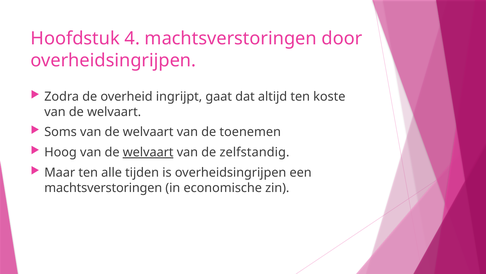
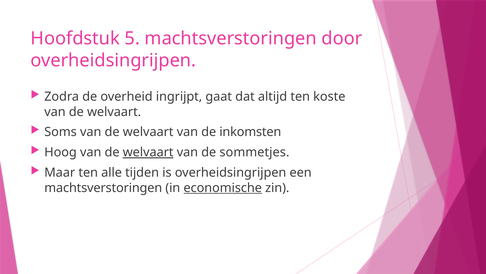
4: 4 -> 5
toenemen: toenemen -> inkomsten
zelfstandig: zelfstandig -> sommetjes
economische underline: none -> present
